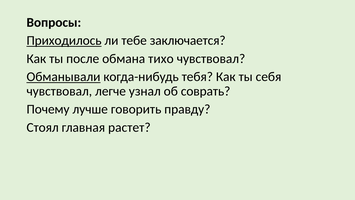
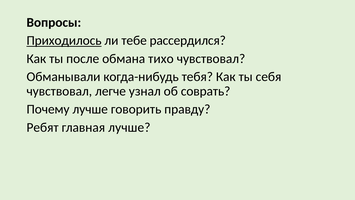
заключается: заключается -> рассердился
Обманывали underline: present -> none
Стоял: Стоял -> Ребят
главная растет: растет -> лучше
